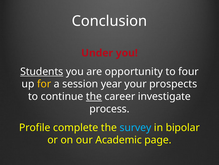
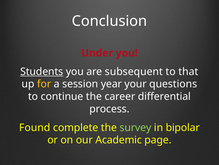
opportunity: opportunity -> subsequent
four: four -> that
prospects: prospects -> questions
the at (94, 96) underline: present -> none
investigate: investigate -> differential
Profile: Profile -> Found
survey colour: light blue -> light green
